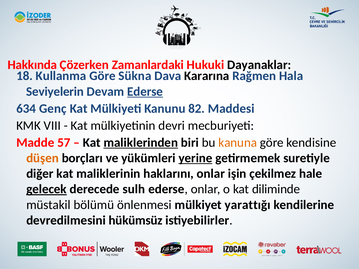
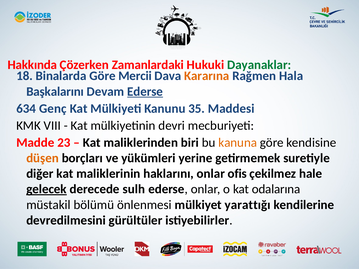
Dayanaklar colour: black -> green
Kullanma: Kullanma -> Binalarda
Sükna: Sükna -> Mercii
Kararına colour: black -> orange
Seviyelerin: Seviyelerin -> Başkalarını
82: 82 -> 35
57: 57 -> 23
maliklerinden underline: present -> none
yerine underline: present -> none
işin: işin -> ofis
diliminde: diliminde -> odalarına
hükümsüz: hükümsüz -> gürültüler
